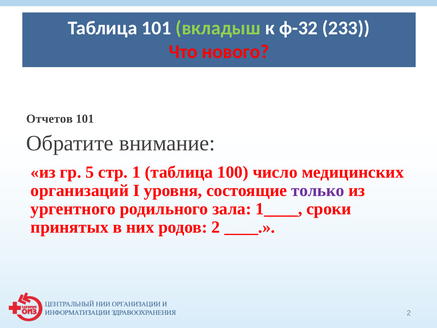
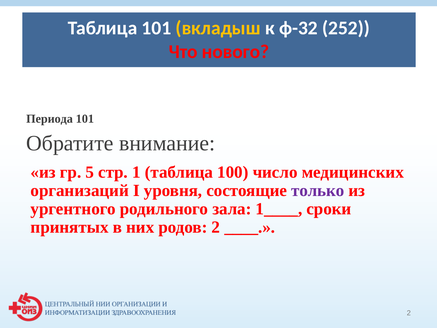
вкладыш colour: light green -> yellow
233: 233 -> 252
Отчетов: Отчетов -> Периода
